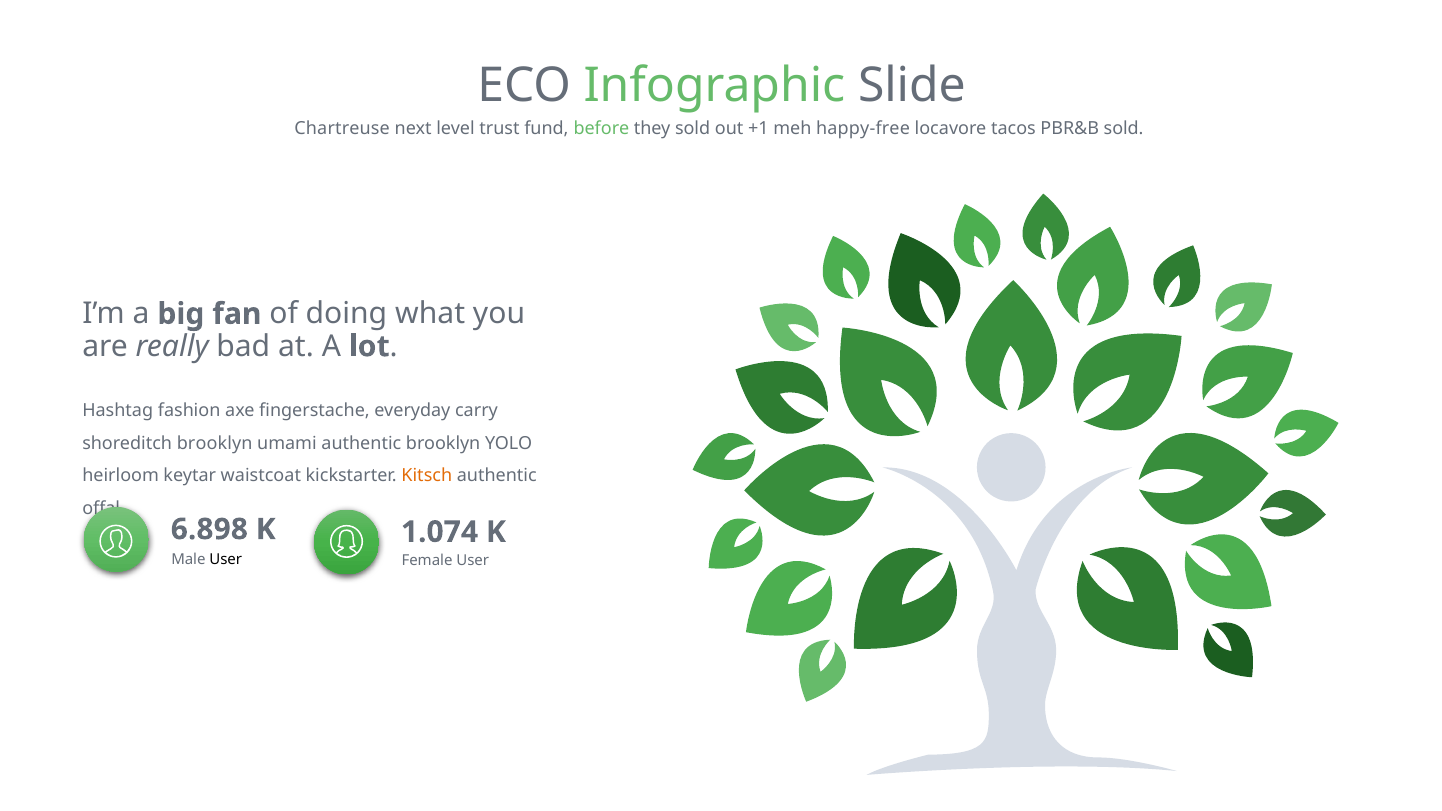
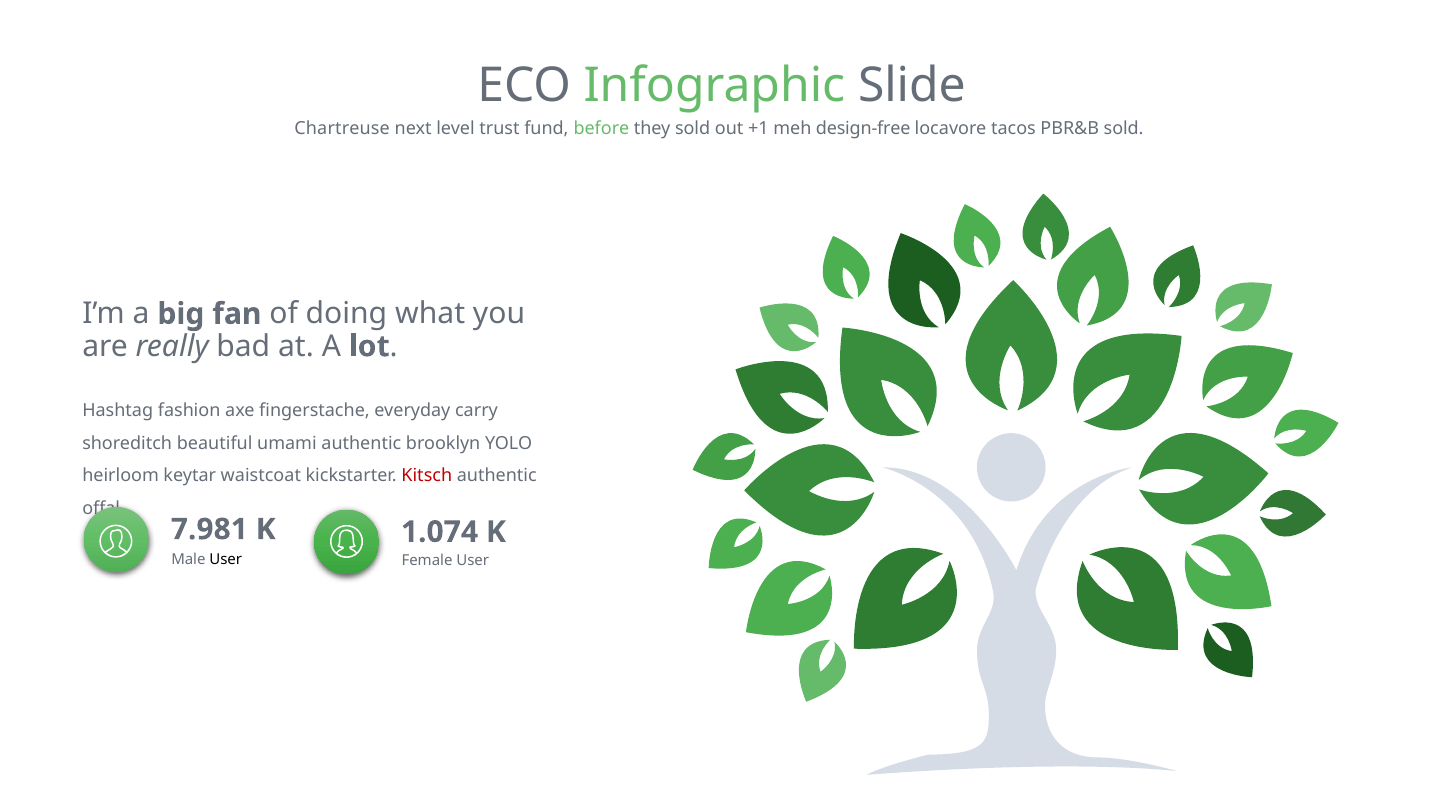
happy-free: happy-free -> design-free
shoreditch brooklyn: brooklyn -> beautiful
Kitsch colour: orange -> red
6.898: 6.898 -> 7.981
